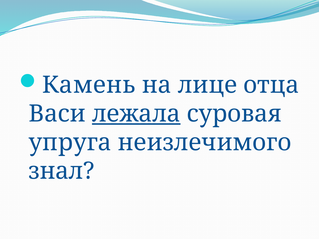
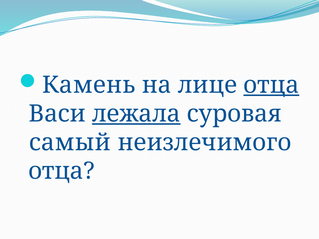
отца at (271, 85) underline: none -> present
упруга: упруга -> самый
знал at (61, 171): знал -> отца
